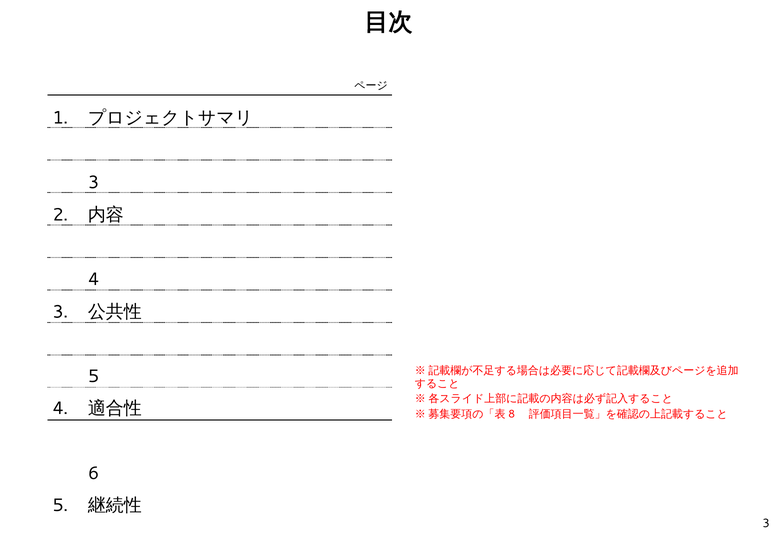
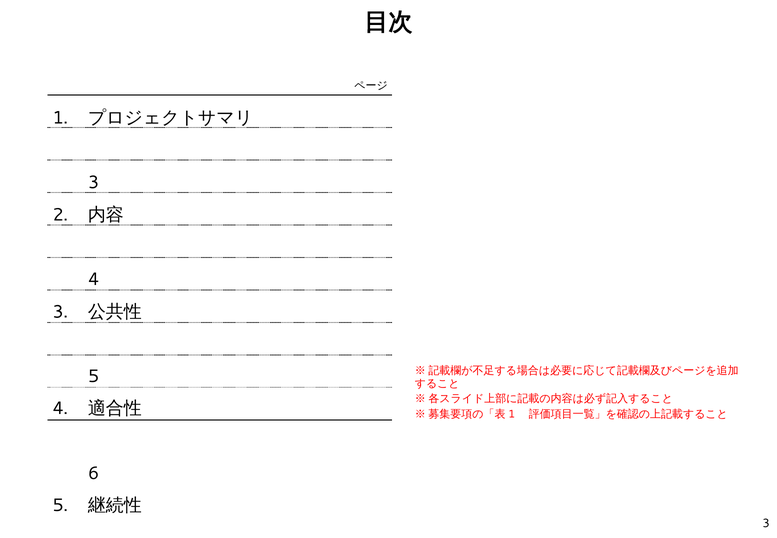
8 at (512, 414): 8 -> 1
